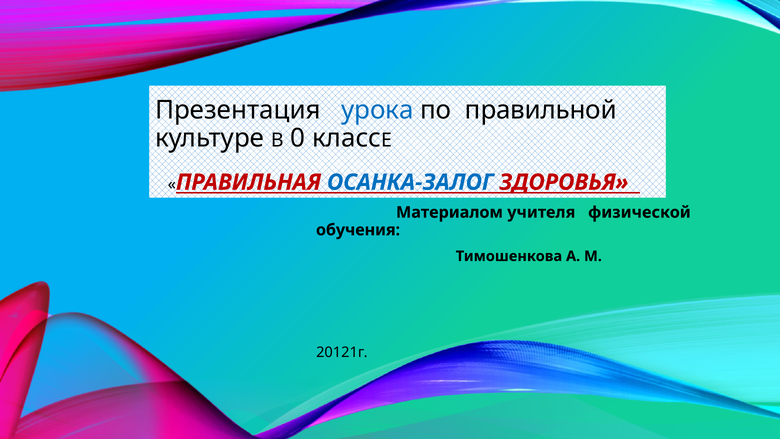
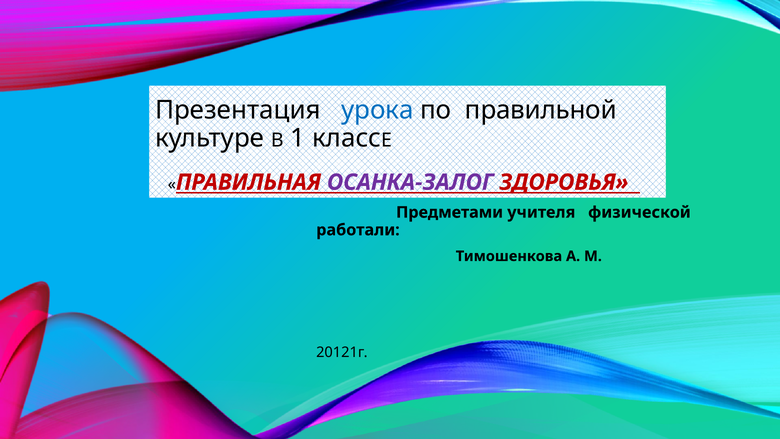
0: 0 -> 1
ОСАНКА-ЗАЛОГ colour: blue -> purple
Материалом: Материалом -> Предметами
обучения: обучения -> работали
